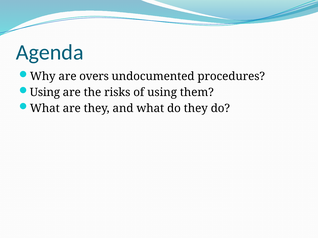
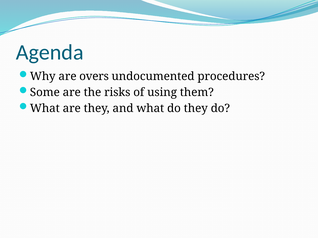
Using at (45, 93): Using -> Some
